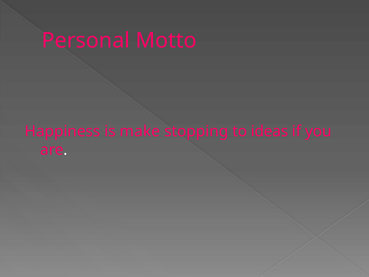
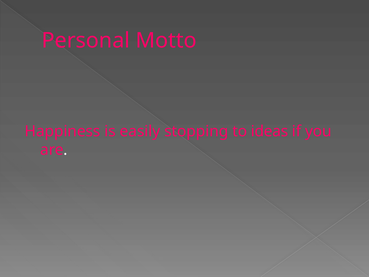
make: make -> easily
